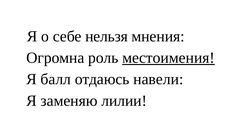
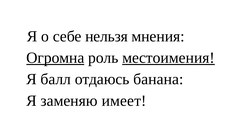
Огромна underline: none -> present
навели: навели -> банана
лилии: лилии -> имеет
